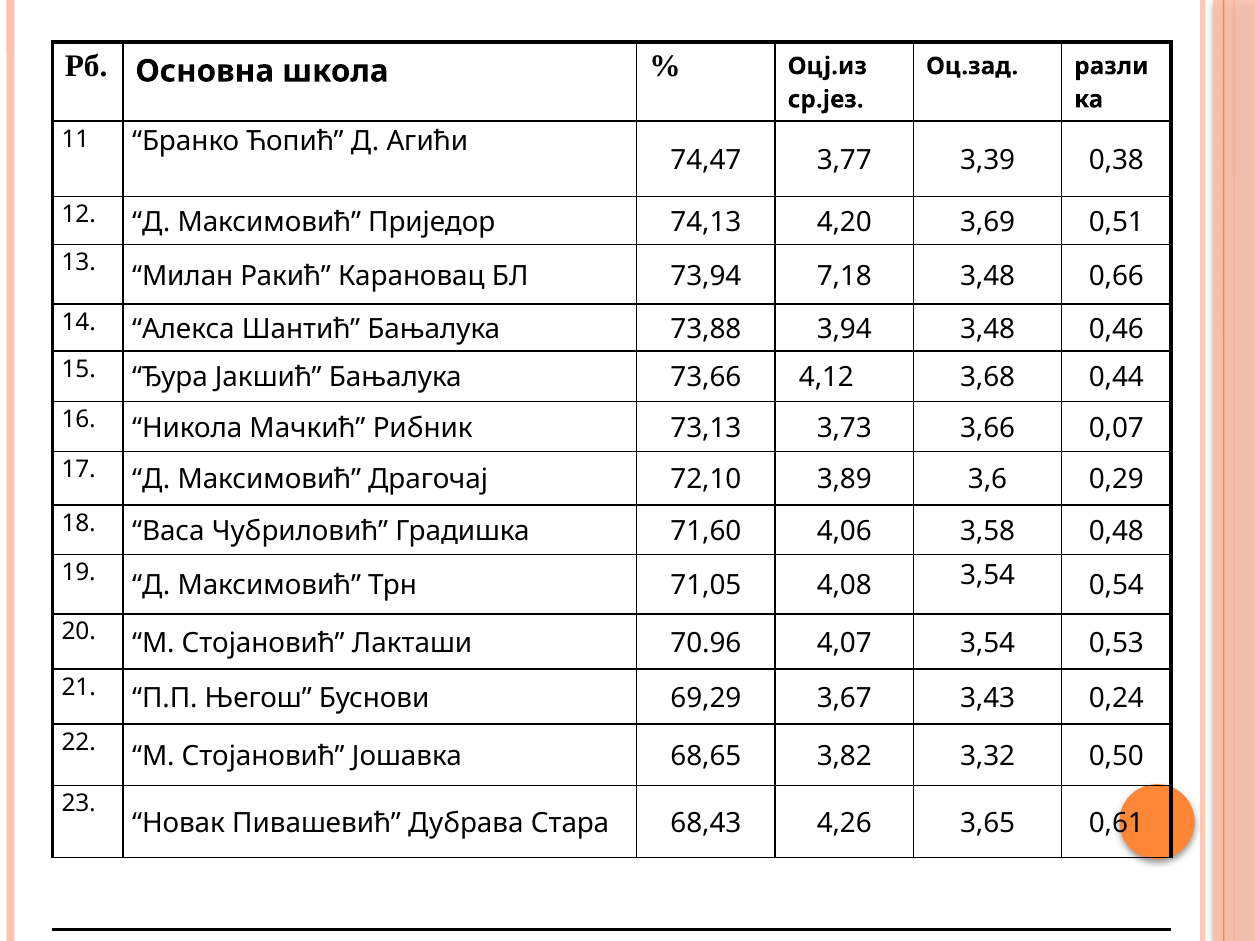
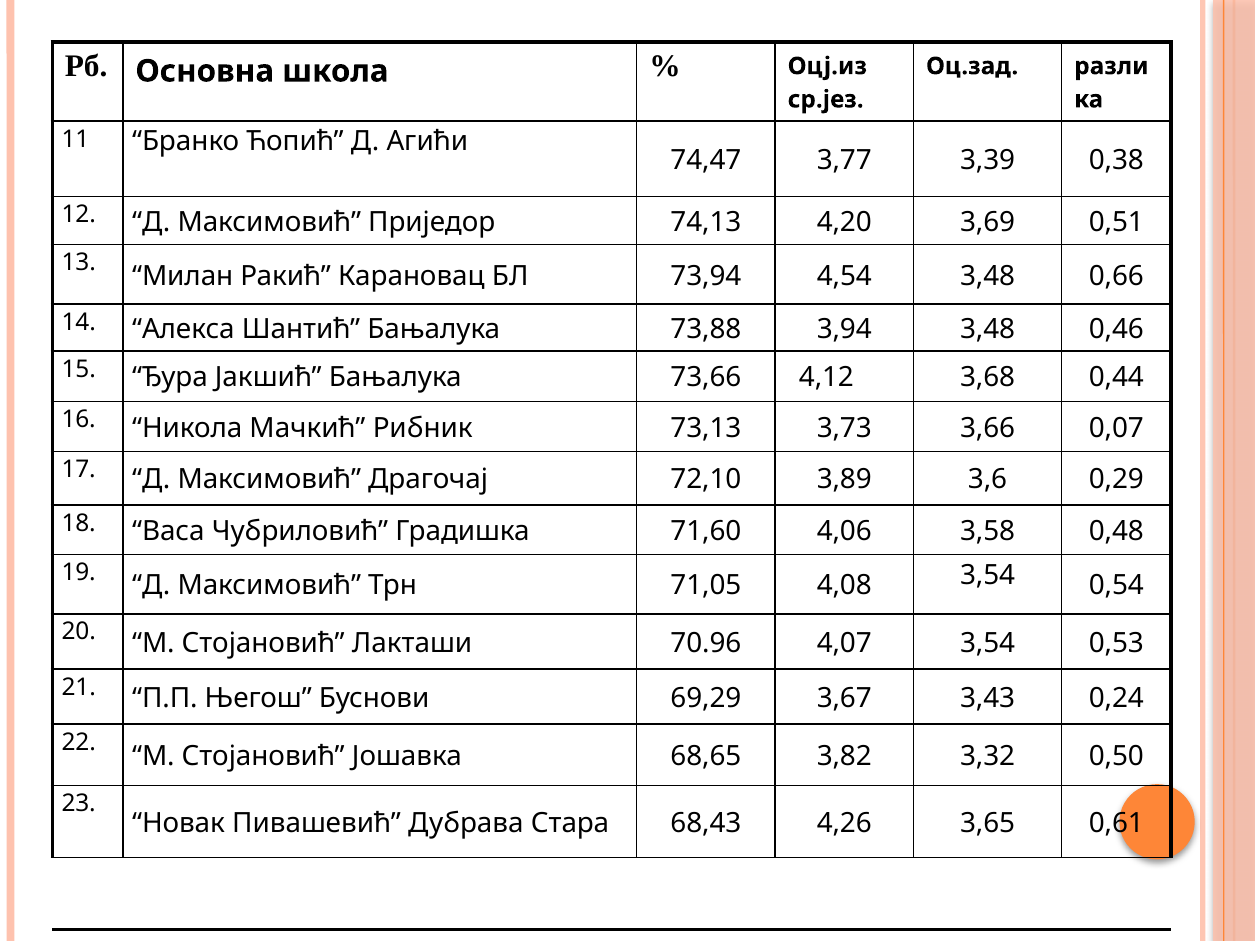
7,18: 7,18 -> 4,54
